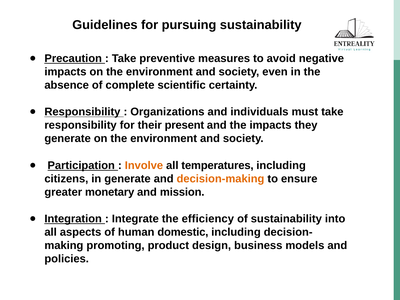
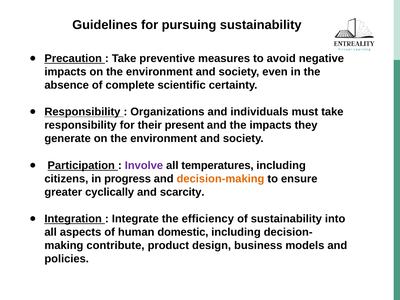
Involve colour: orange -> purple
in generate: generate -> progress
monetary: monetary -> cyclically
mission: mission -> scarcity
promoting: promoting -> contribute
